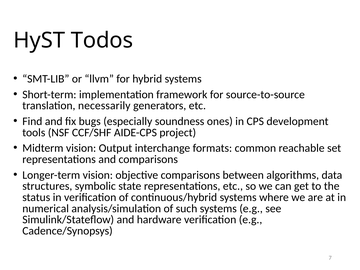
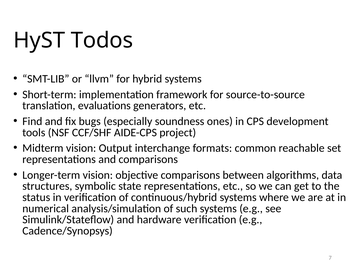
necessarily: necessarily -> evaluations
